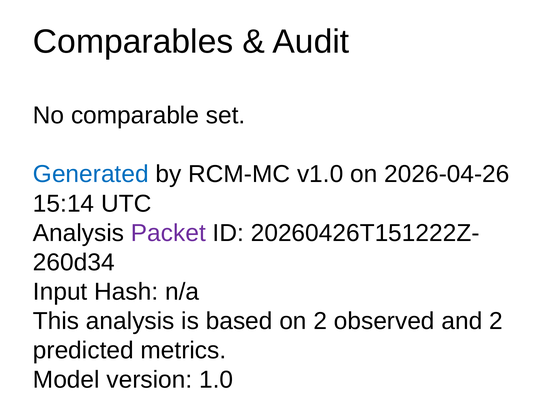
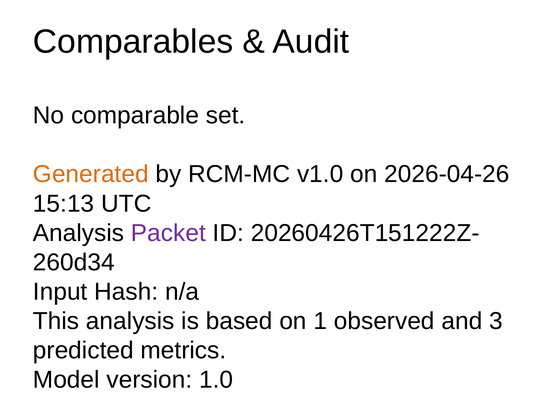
Generated colour: blue -> orange
15:14: 15:14 -> 15:13
on 2: 2 -> 1
and 2: 2 -> 3
